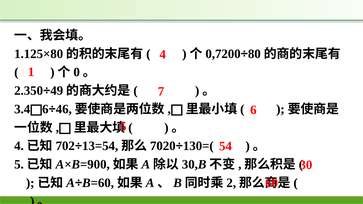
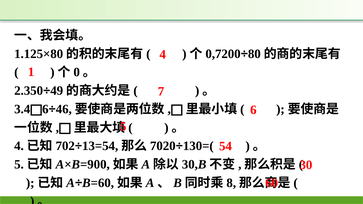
2: 2 -> 8
